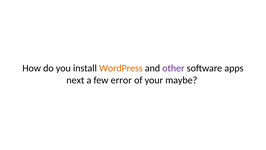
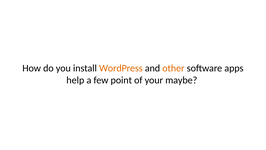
other colour: purple -> orange
next: next -> help
error: error -> point
